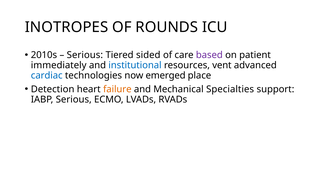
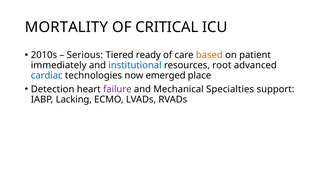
INOTROPES: INOTROPES -> MORTALITY
ROUNDS: ROUNDS -> CRITICAL
sided: sided -> ready
based colour: purple -> orange
vent: vent -> root
failure colour: orange -> purple
IABP Serious: Serious -> Lacking
